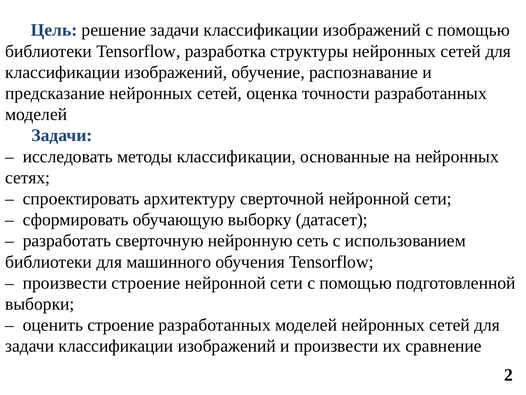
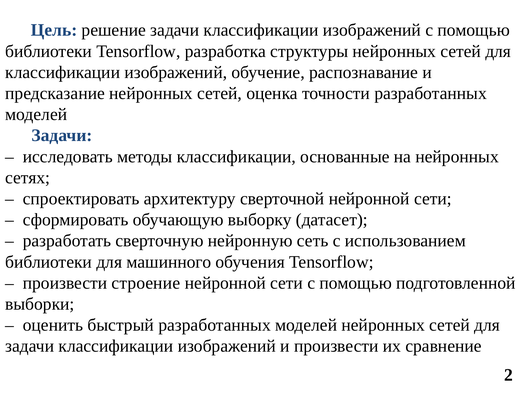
оценить строение: строение -> быстрый
